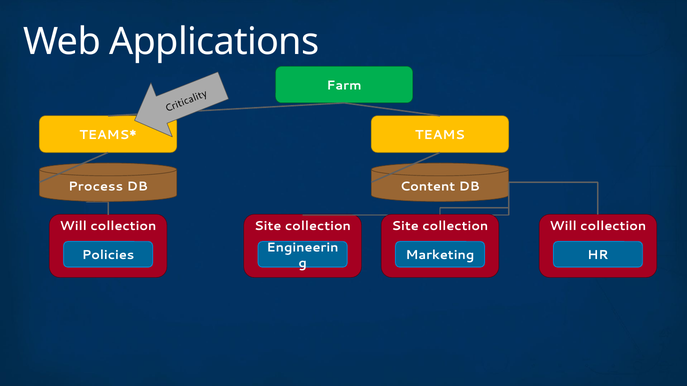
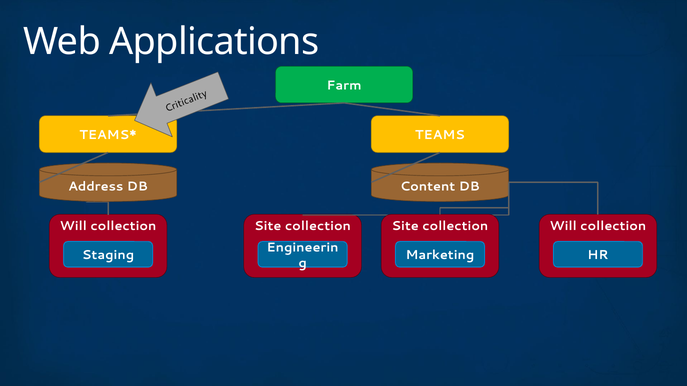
Process: Process -> Address
Policies: Policies -> Staging
